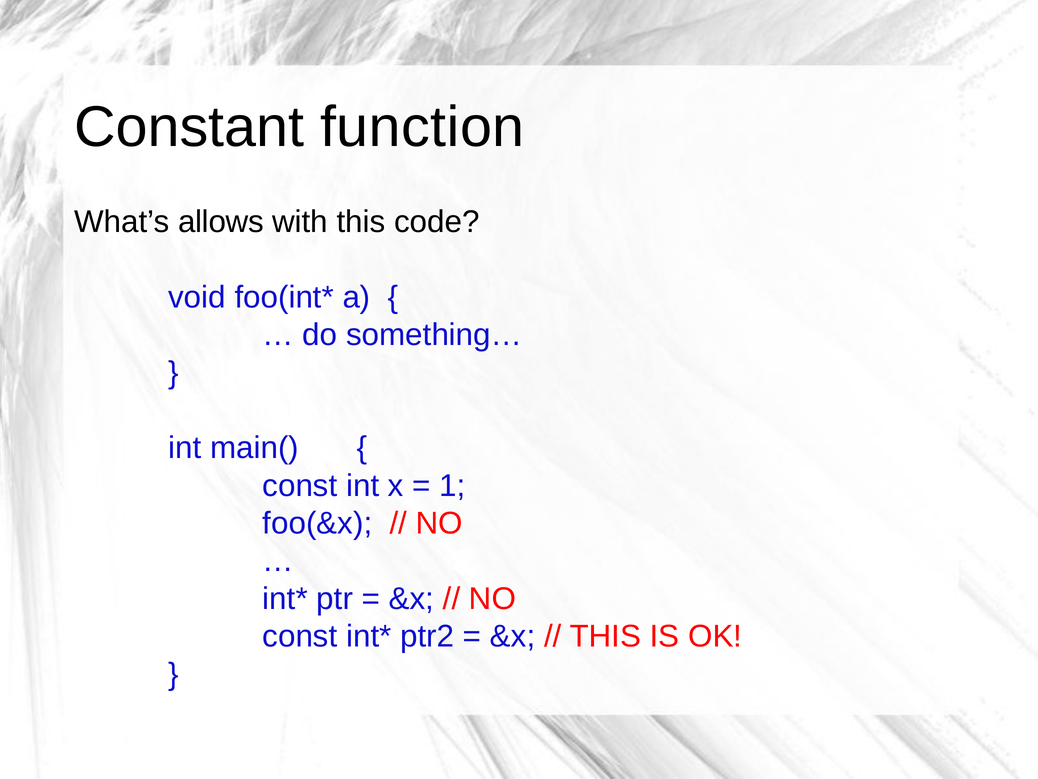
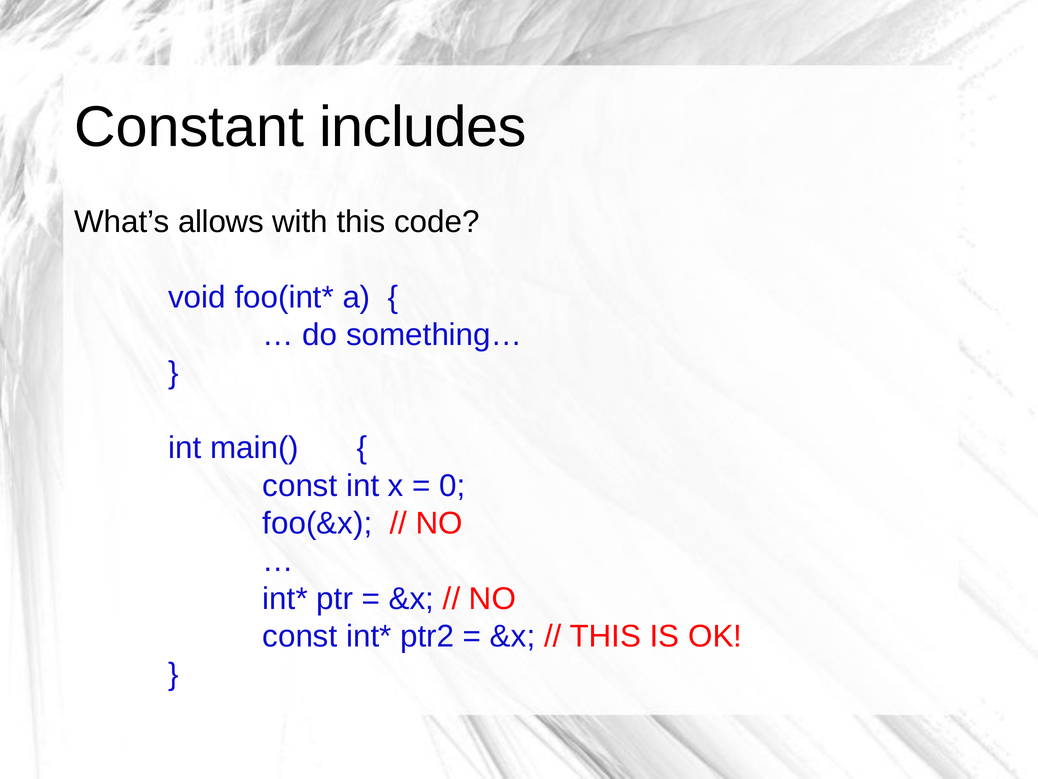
function: function -> includes
1: 1 -> 0
